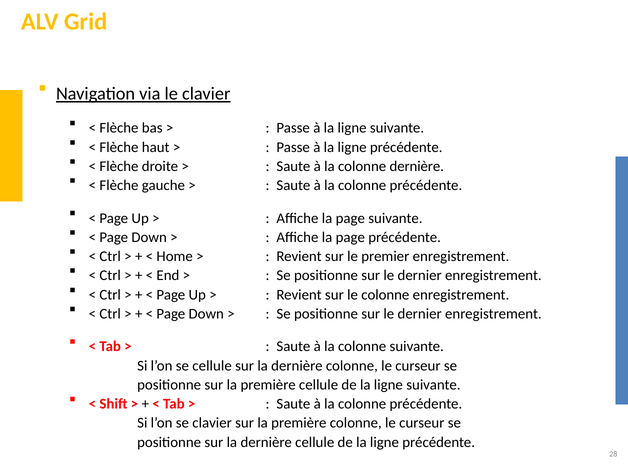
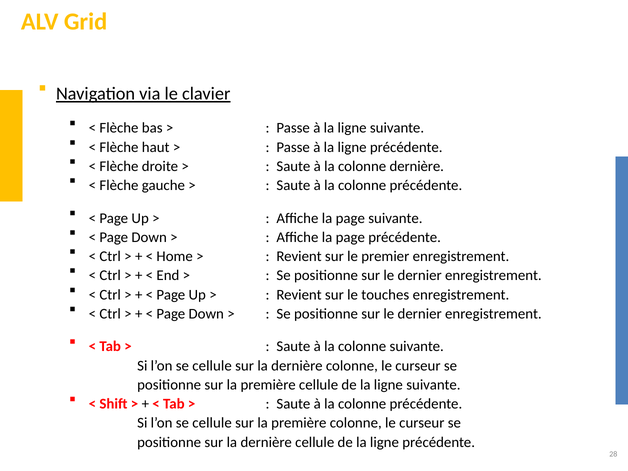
le colonne: colonne -> touches
clavier at (212, 423): clavier -> cellule
